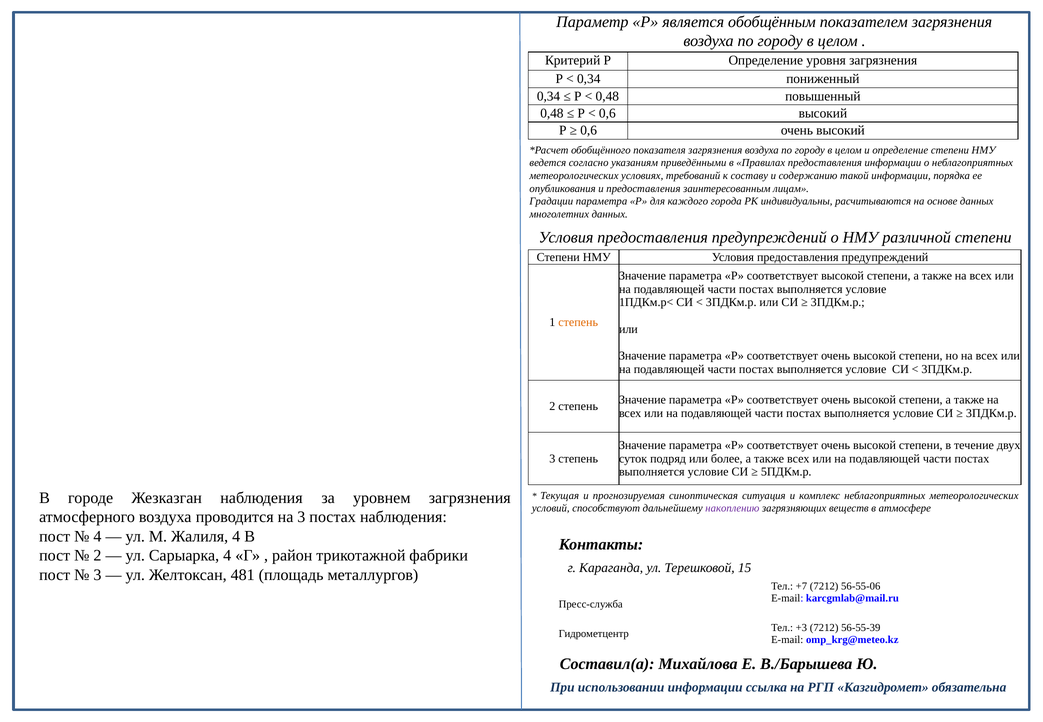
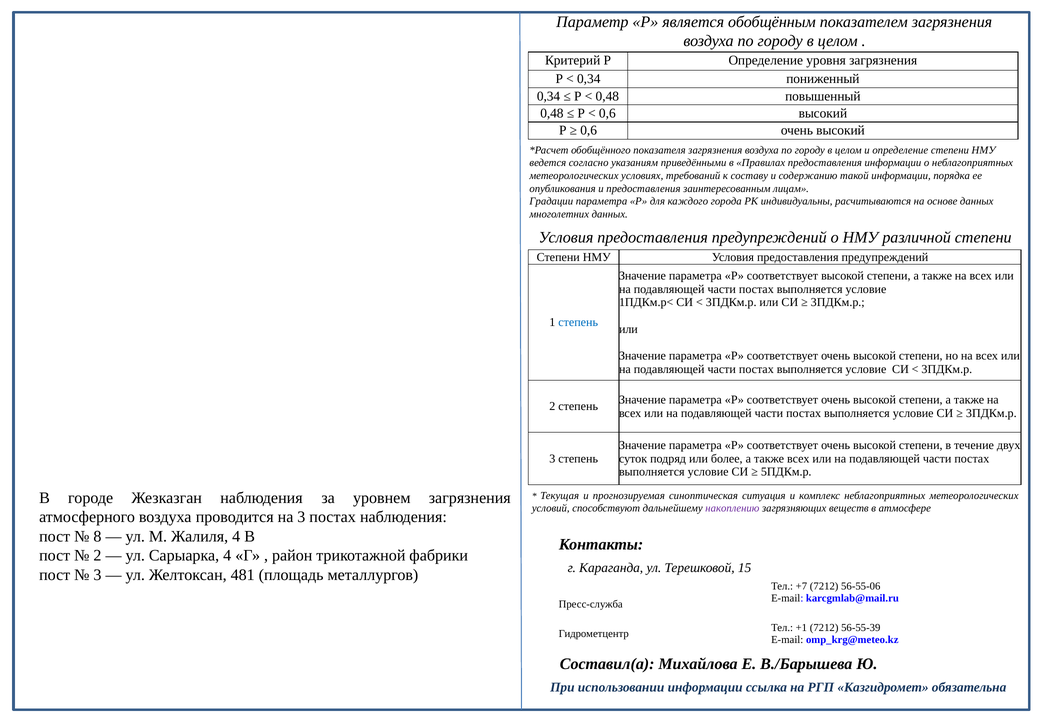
степень at (578, 322) colour: orange -> blue
4 at (97, 536): 4 -> 8
+3: +3 -> +1
